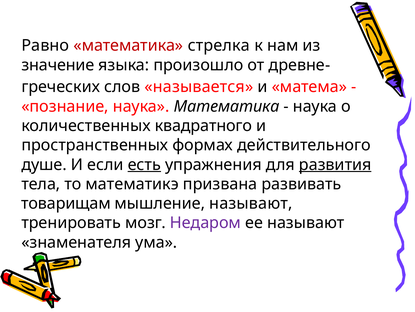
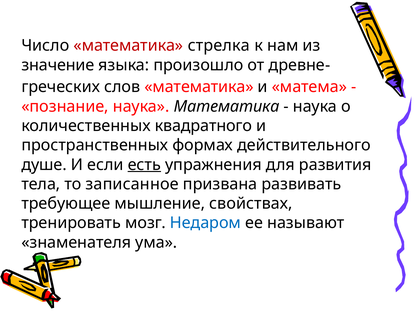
Равно: Равно -> Число
слов называется: называется -> математика
развития underline: present -> none
математикэ: математикэ -> записанное
товарищам: товарищам -> требующее
мышление называют: называют -> свойствах
Недаром colour: purple -> blue
